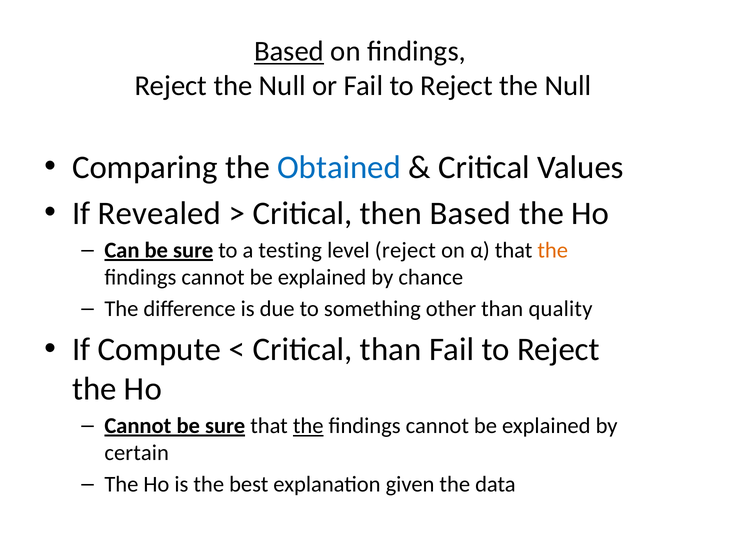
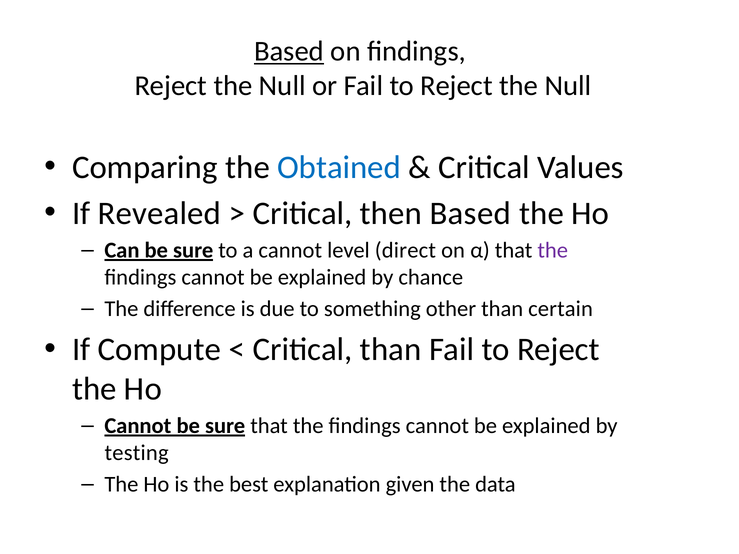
a testing: testing -> cannot
level reject: reject -> direct
the at (553, 250) colour: orange -> purple
quality: quality -> certain
the at (308, 426) underline: present -> none
certain: certain -> testing
